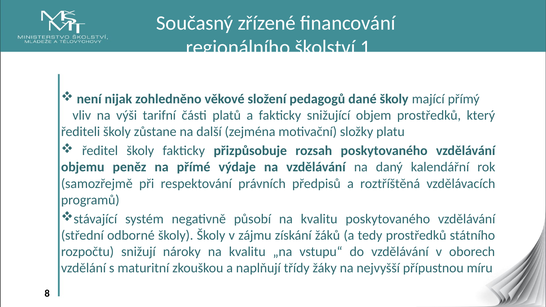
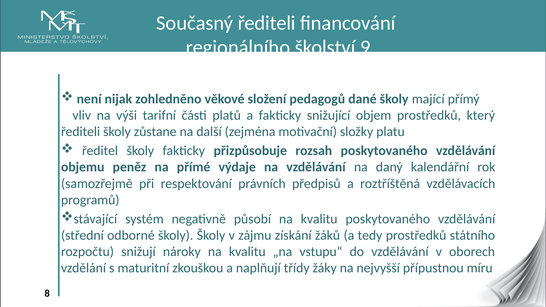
Současný zřízené: zřízené -> řediteli
1: 1 -> 9
